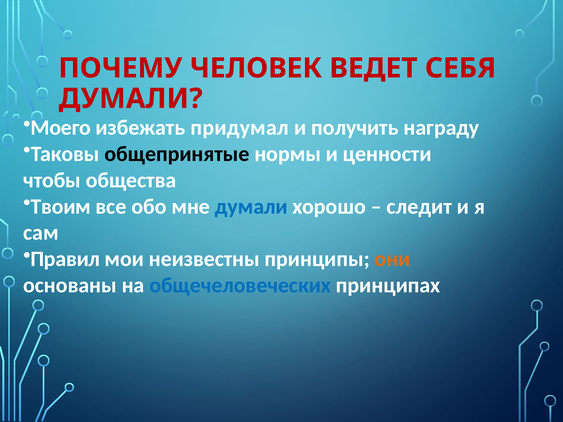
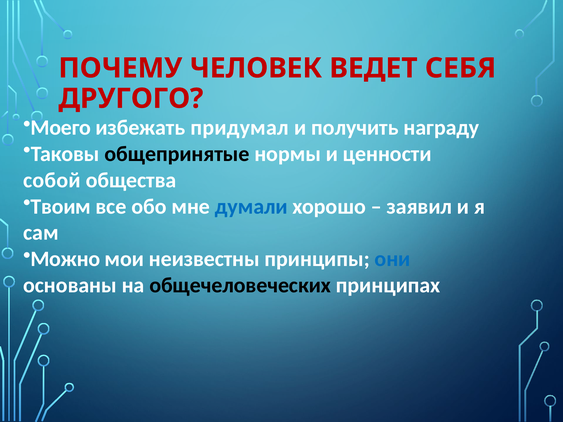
ДУМАЛИ at (131, 99): ДУМАЛИ -> ДРУГОГО
чтобы: чтобы -> собой
следит: следит -> заявил
Правил: Правил -> Можно
они colour: orange -> blue
общечеловеческих colour: blue -> black
